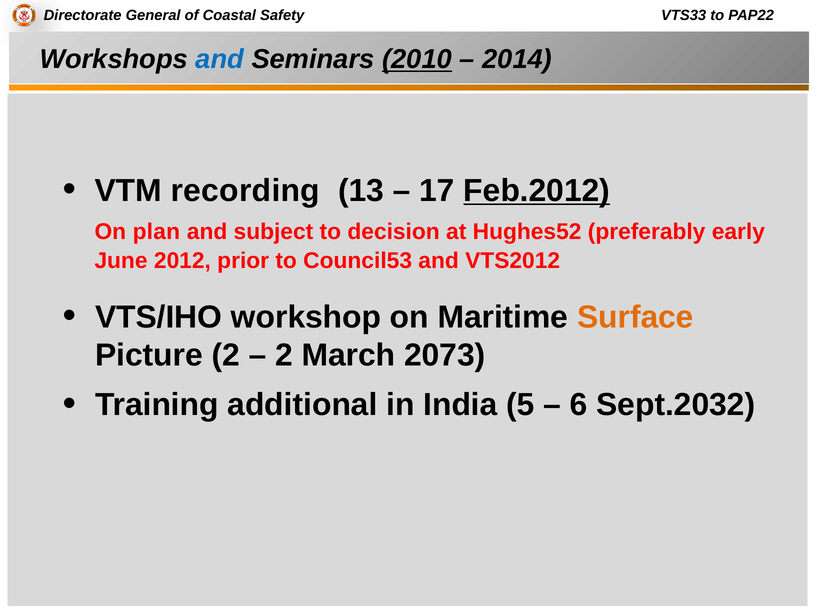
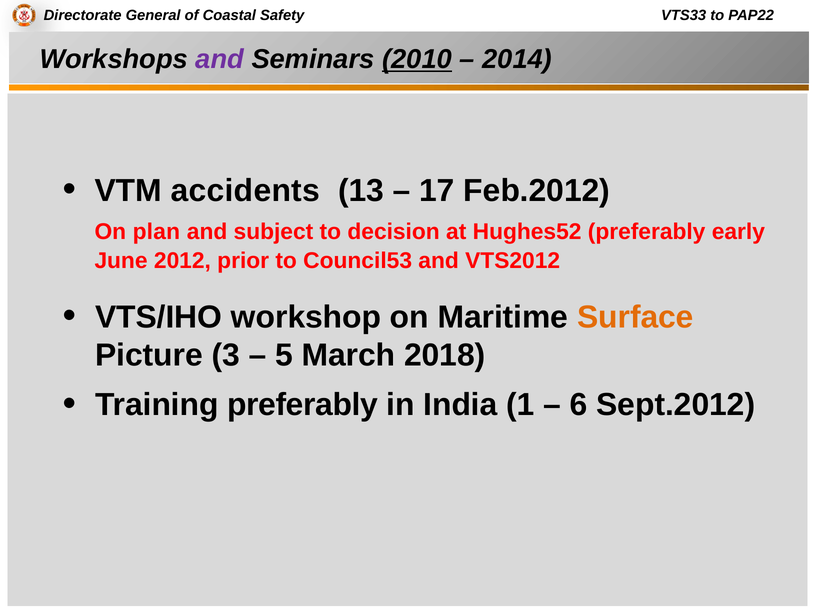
and at (220, 59) colour: blue -> purple
recording: recording -> accidents
Feb.2012 underline: present -> none
Picture 2: 2 -> 3
2 at (284, 355): 2 -> 5
2073: 2073 -> 2018
Training additional: additional -> preferably
5: 5 -> 1
Sept.2032: Sept.2032 -> Sept.2012
